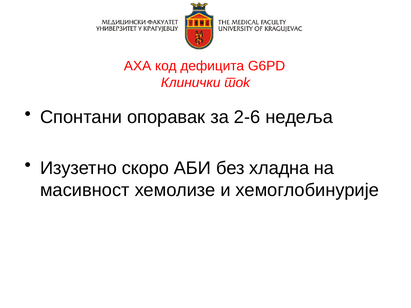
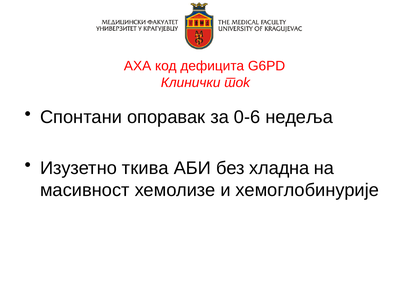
2-6: 2-6 -> 0-6
скоро: скоро -> ткива
